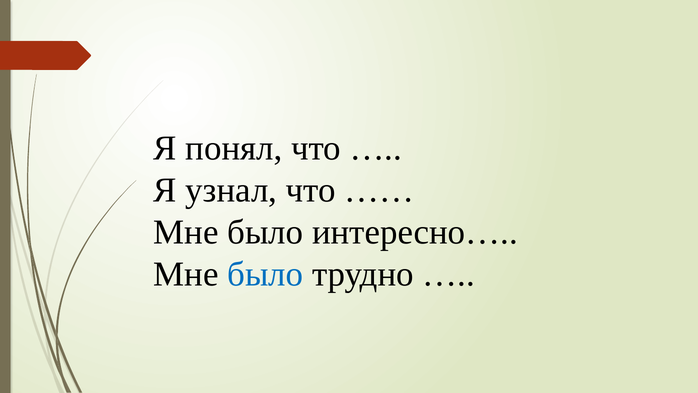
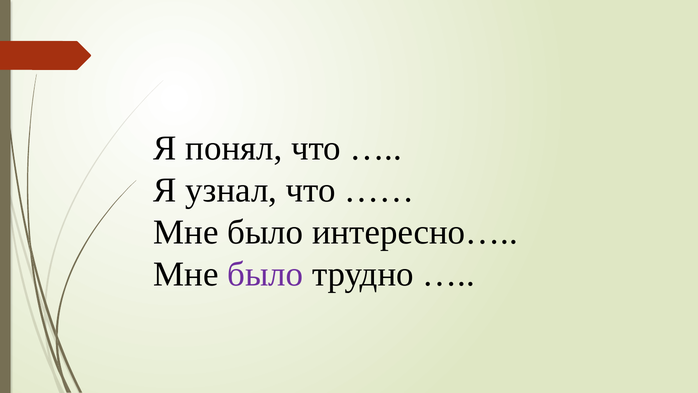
было at (265, 274) colour: blue -> purple
